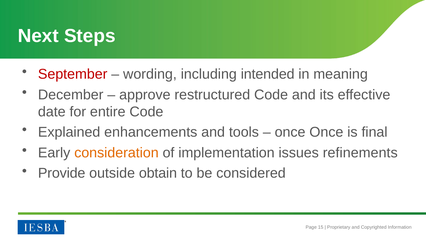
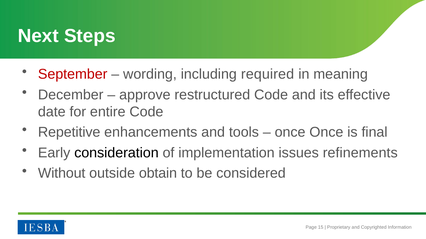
intended: intended -> required
Explained: Explained -> Repetitive
consideration colour: orange -> black
Provide: Provide -> Without
